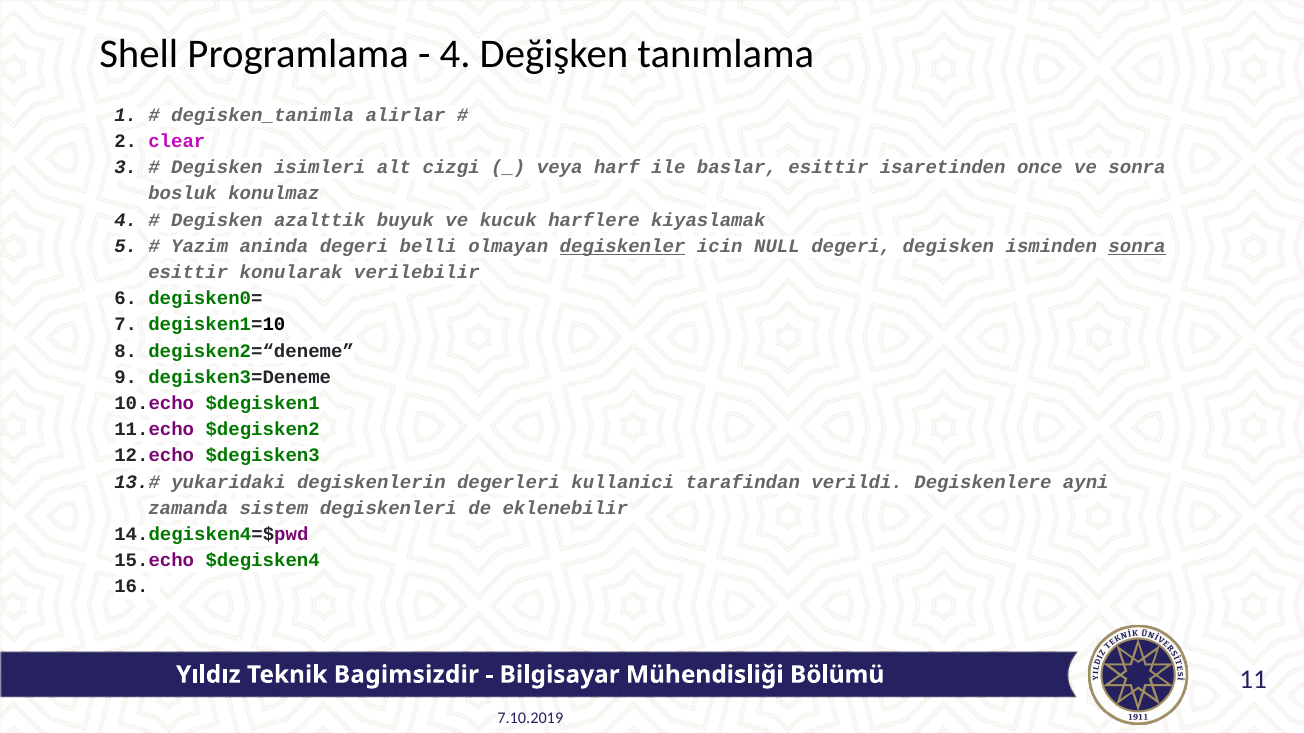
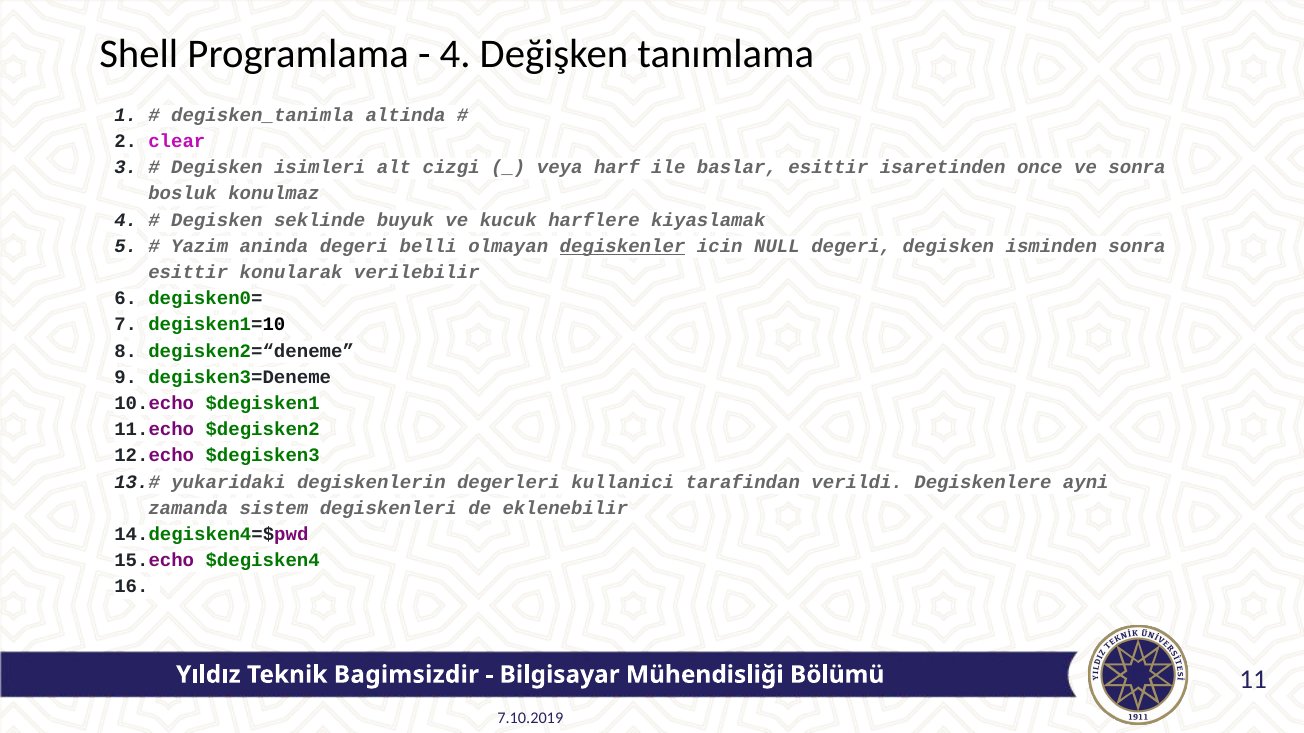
alirlar: alirlar -> altinda
azalttik: azalttik -> seklinde
sonra at (1137, 246) underline: present -> none
